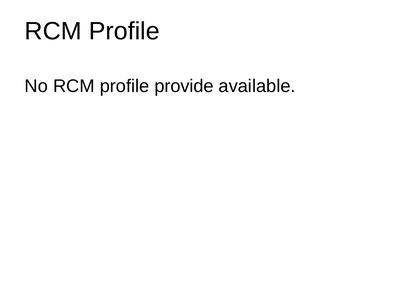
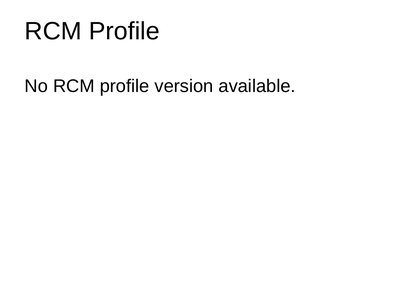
provide: provide -> version
